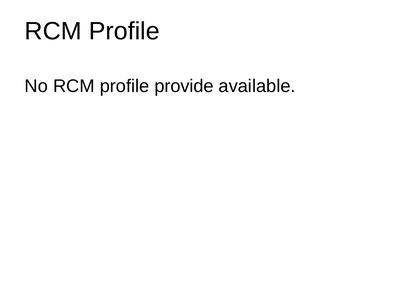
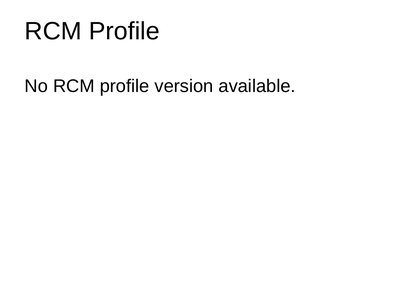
provide: provide -> version
